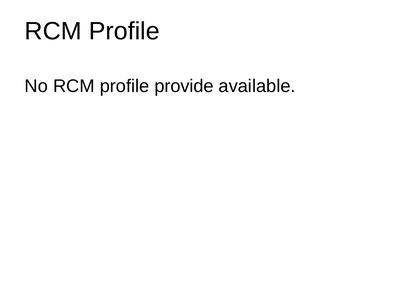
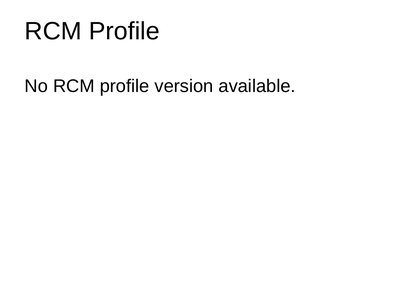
provide: provide -> version
